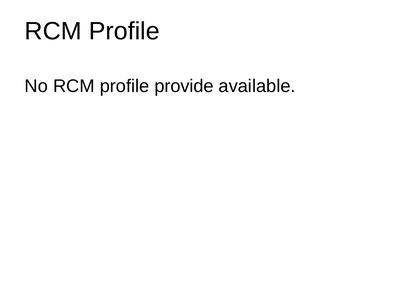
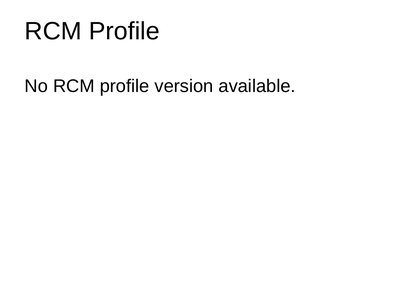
provide: provide -> version
